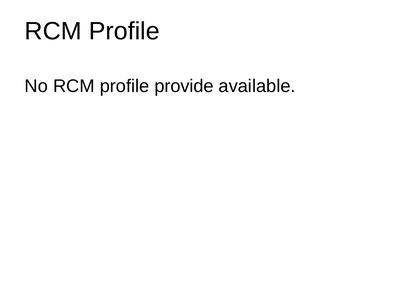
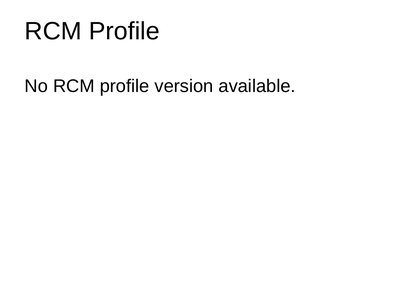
provide: provide -> version
